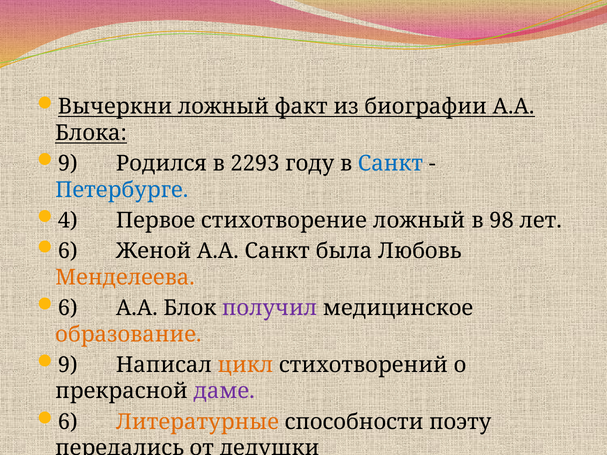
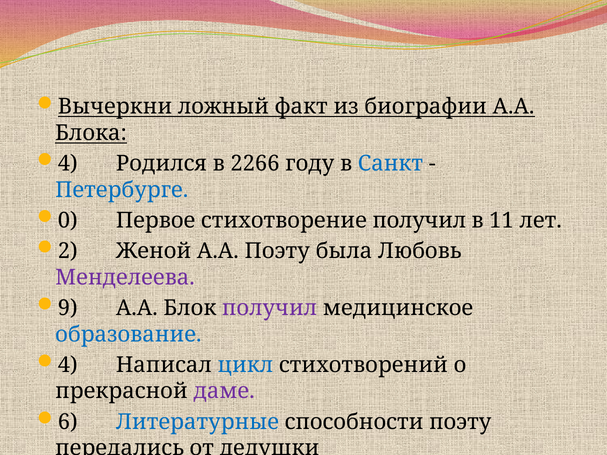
9 at (68, 164): 9 -> 4
2293: 2293 -> 2266
4: 4 -> 0
стихотворение ложный: ложный -> получил
98: 98 -> 11
6 at (68, 251): 6 -> 2
А.А Санкт: Санкт -> Поэту
Менделеева colour: orange -> purple
6 at (68, 308): 6 -> 9
образование colour: orange -> blue
9 at (68, 365): 9 -> 4
цикл colour: orange -> blue
Литературные colour: orange -> blue
